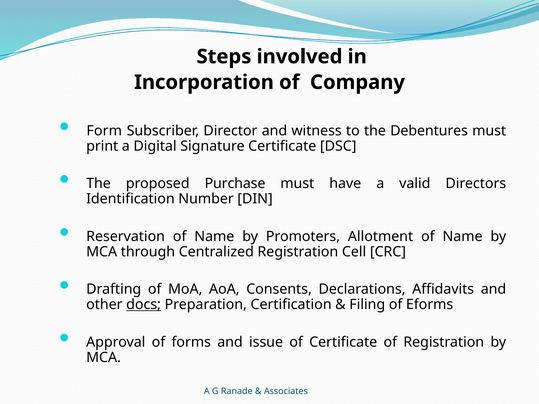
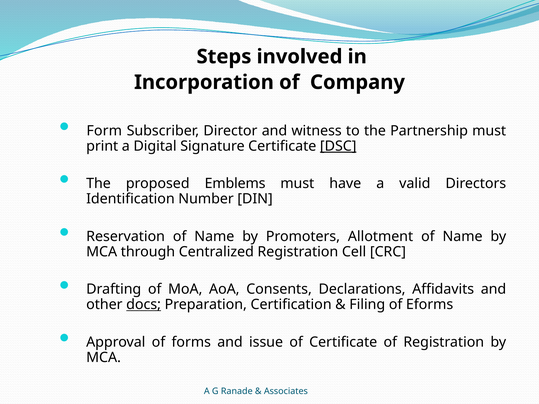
Debentures: Debentures -> Partnership
DSC underline: none -> present
Purchase: Purchase -> Emblems
